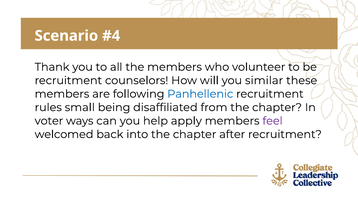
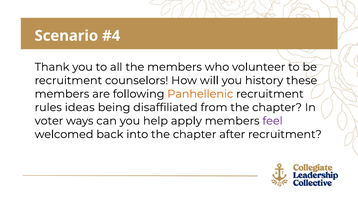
similar: similar -> history
Panhellenic colour: blue -> orange
small: small -> ideas
